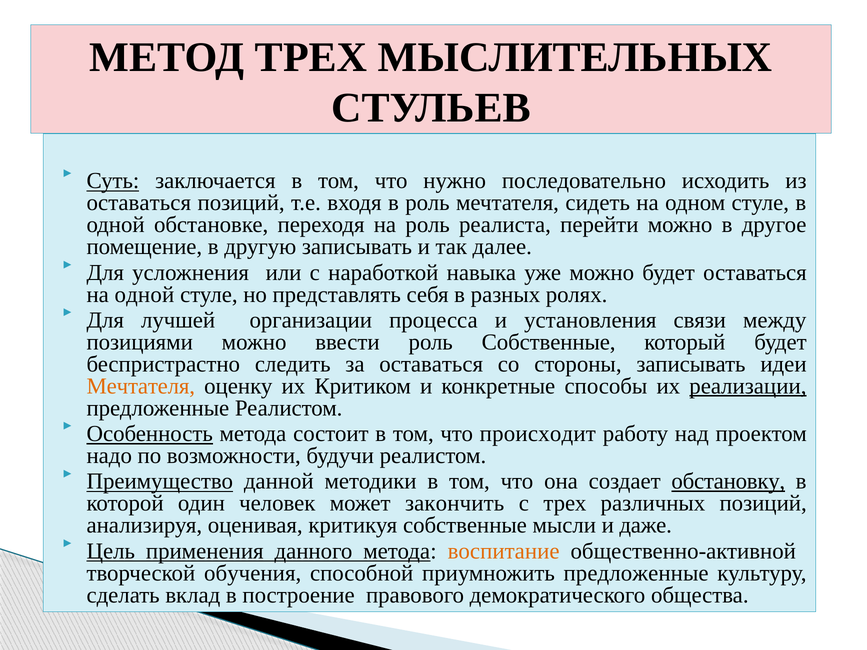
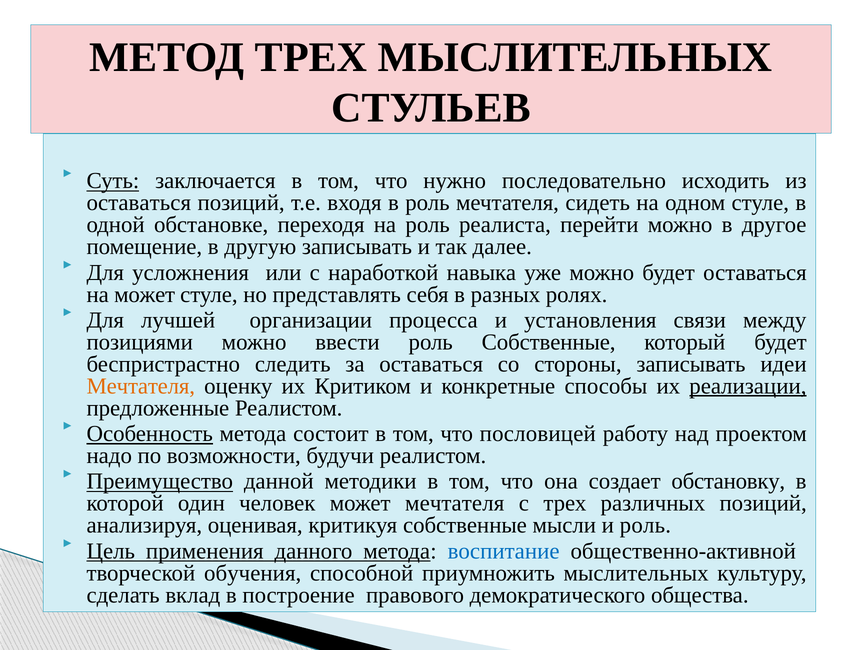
на одной: одной -> может
происходит: происходит -> пословицей
обстановку underline: present -> none
может закончить: закончить -> мечтателя
и даже: даже -> роль
воспитание colour: orange -> blue
приумножить предложенные: предложенные -> мыслительных
